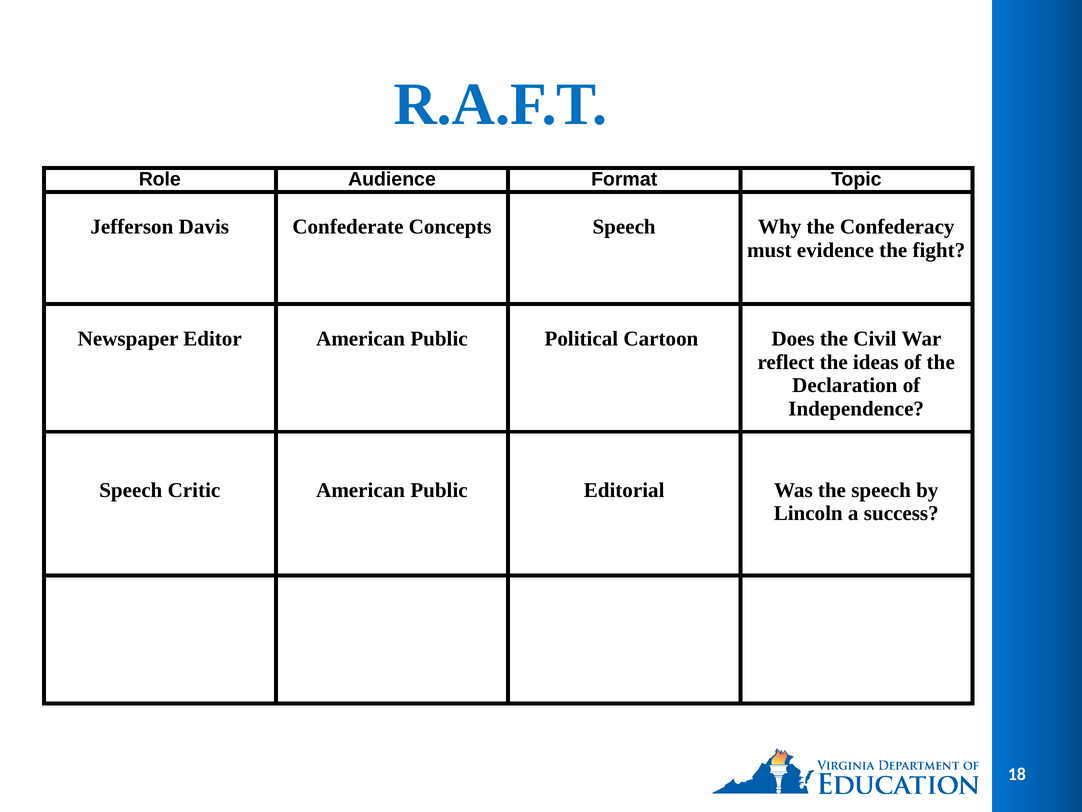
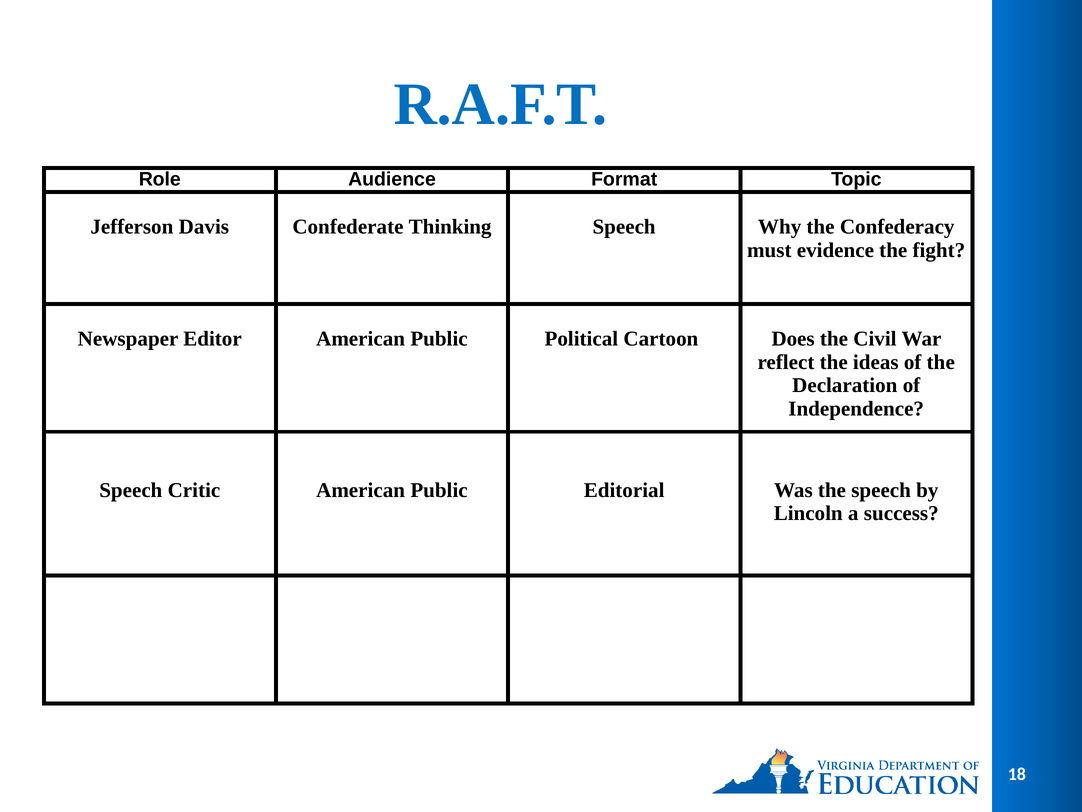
Concepts: Concepts -> Thinking
